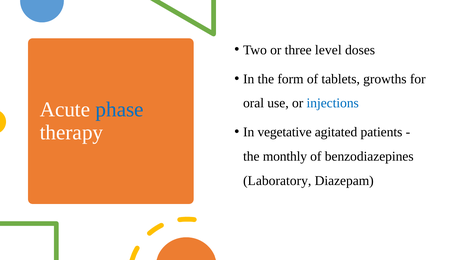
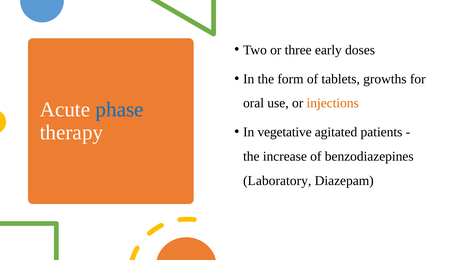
level: level -> early
injections colour: blue -> orange
monthly: monthly -> increase
